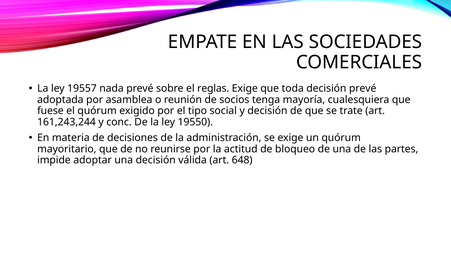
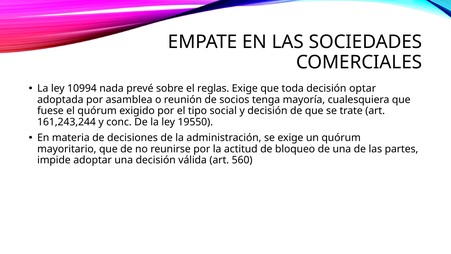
19557: 19557 -> 10994
decisión prevé: prevé -> optar
648: 648 -> 560
